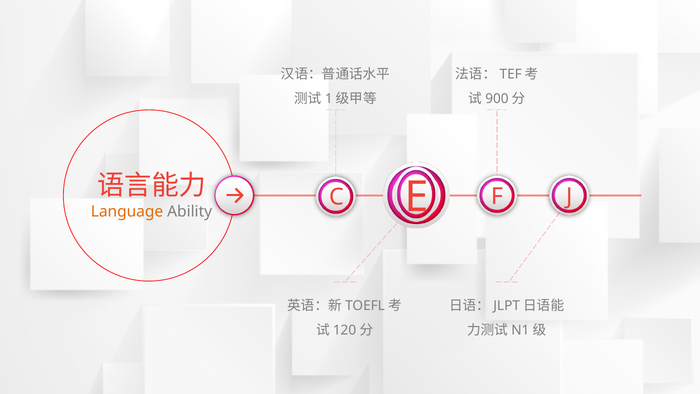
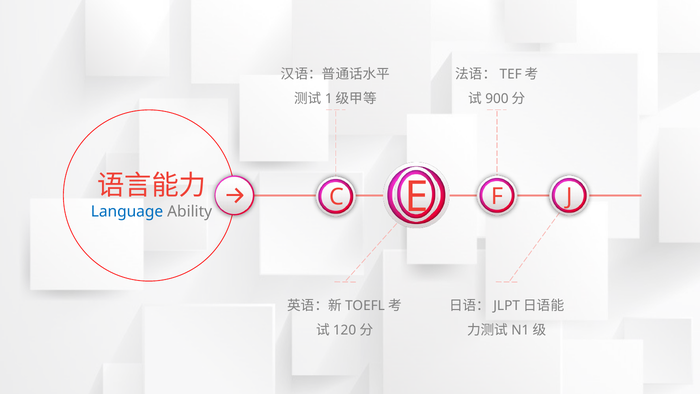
Language colour: orange -> blue
